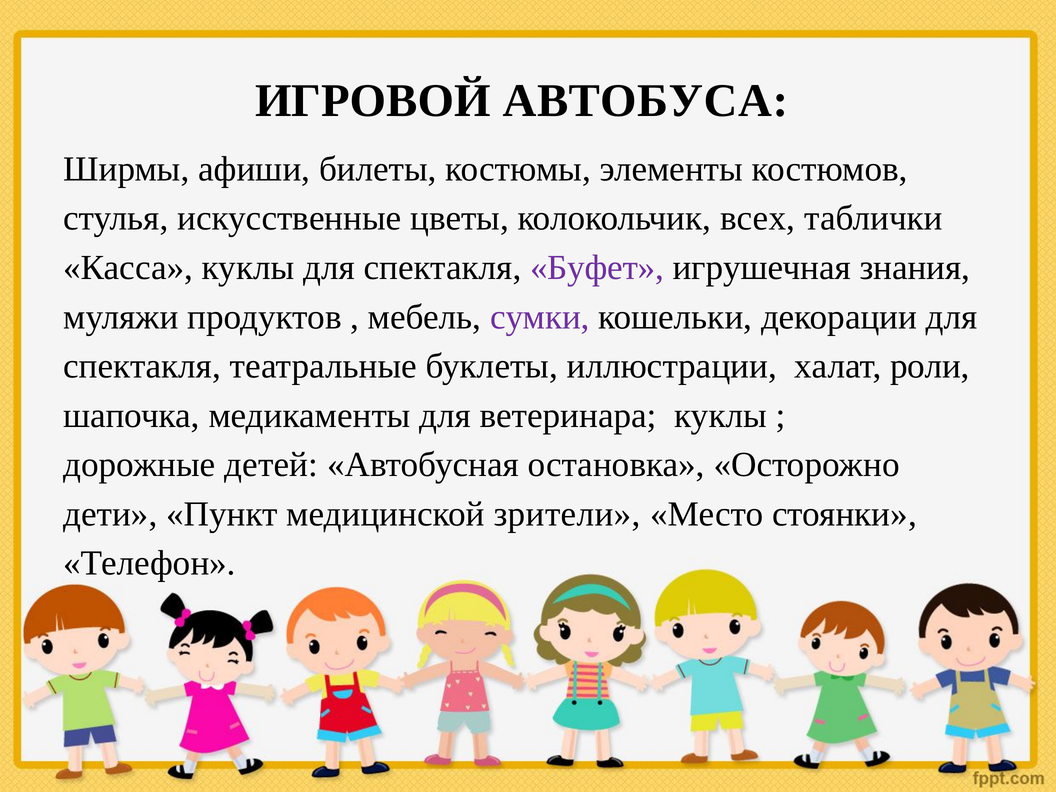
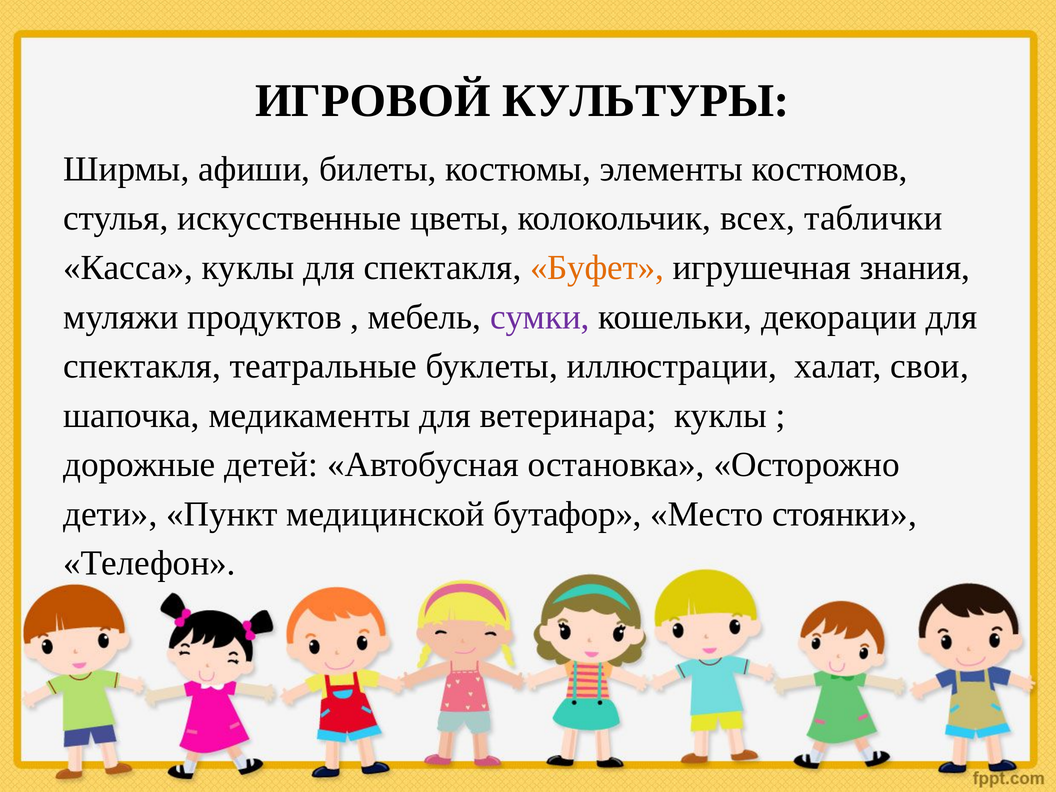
АВТОБУСА: АВТОБУСА -> КУЛЬТУРЫ
Буфет colour: purple -> orange
роли: роли -> свои
зрители: зрители -> бутафор
